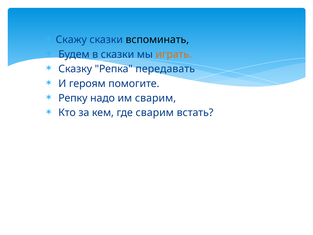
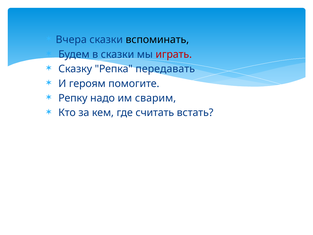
Скажу: Скажу -> Вчера
играть colour: orange -> red
где сварим: сварим -> считать
